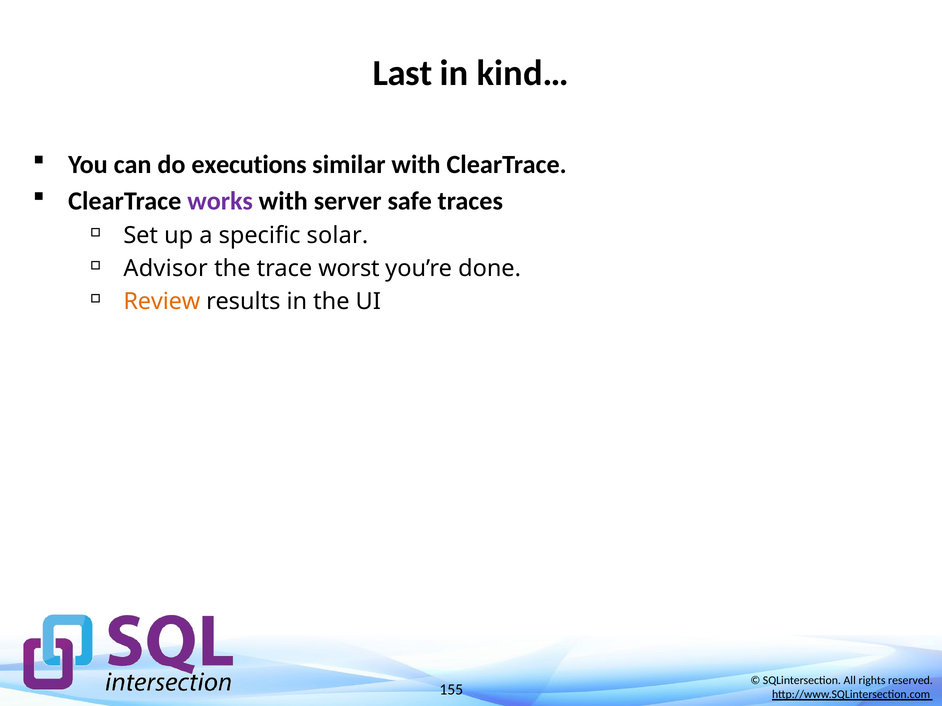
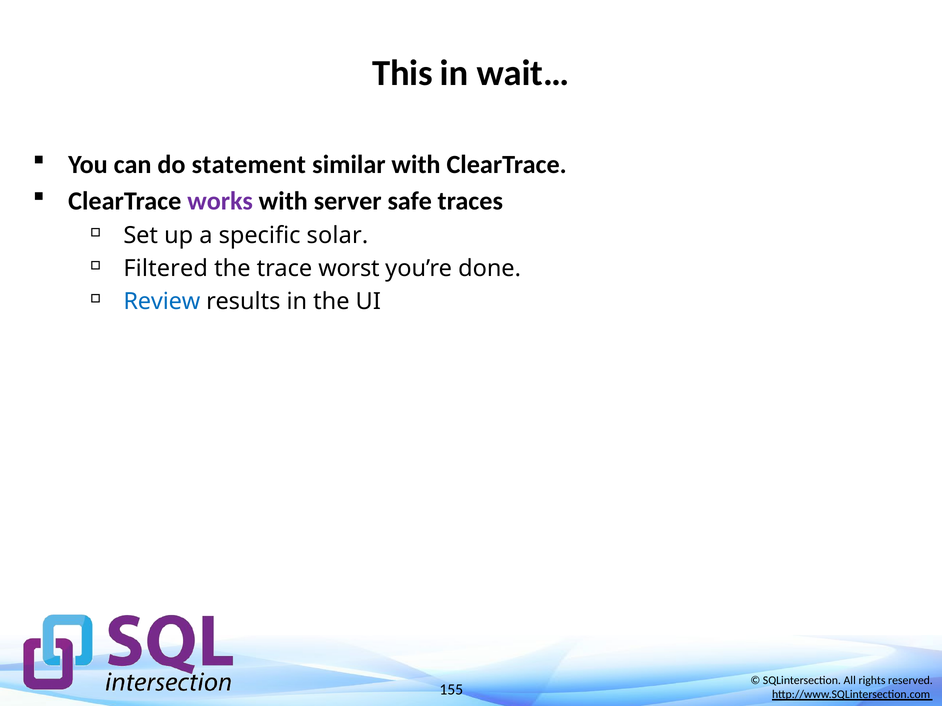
Last: Last -> This
kind…: kind… -> wait…
executions: executions -> statement
Advisor: Advisor -> Filtered
Review colour: orange -> blue
